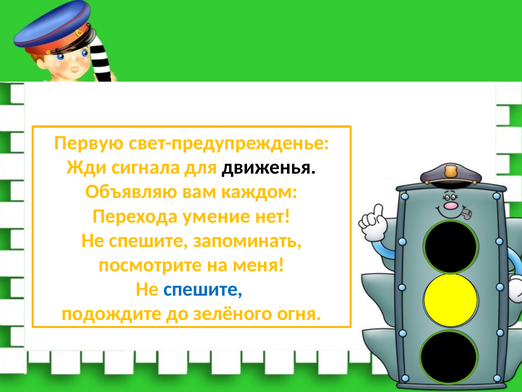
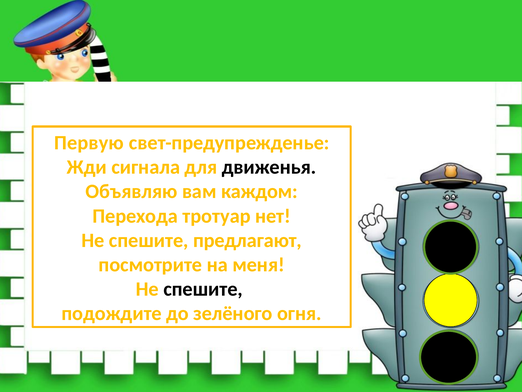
умение: умение -> тротуар
запоминать: запоминать -> предлагают
спешите at (203, 289) colour: blue -> black
